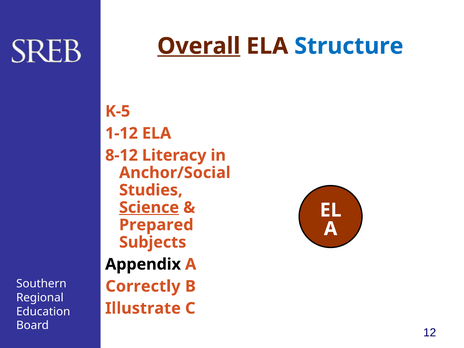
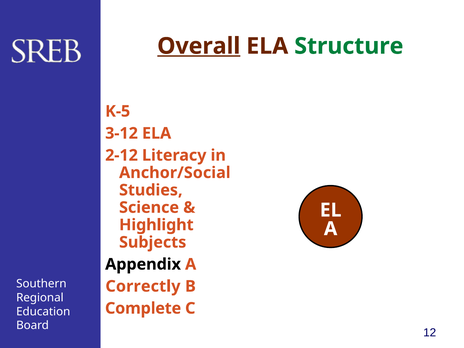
Structure colour: blue -> green
1-12: 1-12 -> 3-12
8-12: 8-12 -> 2-12
Science underline: present -> none
Prepared: Prepared -> Highlight
Illustrate: Illustrate -> Complete
